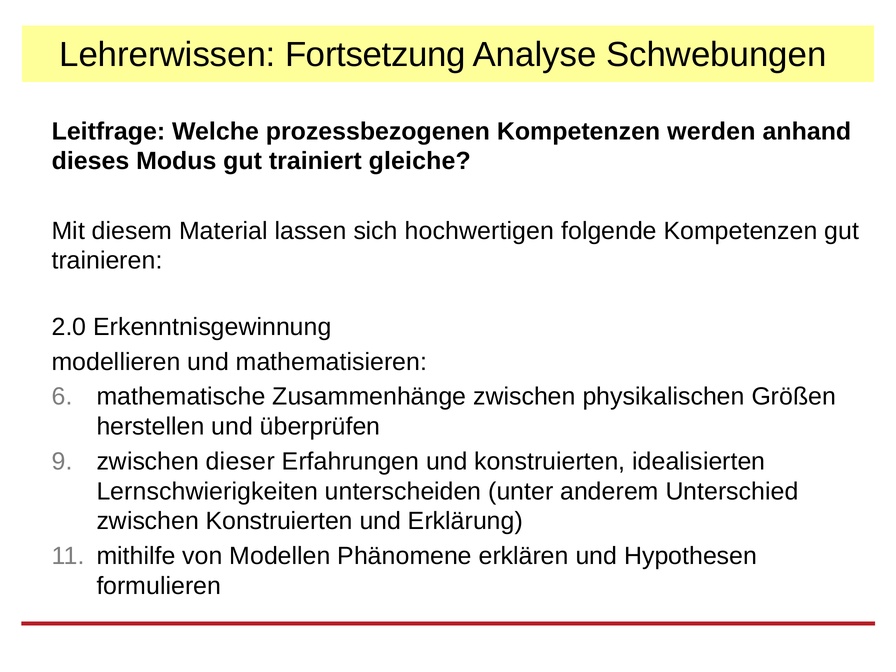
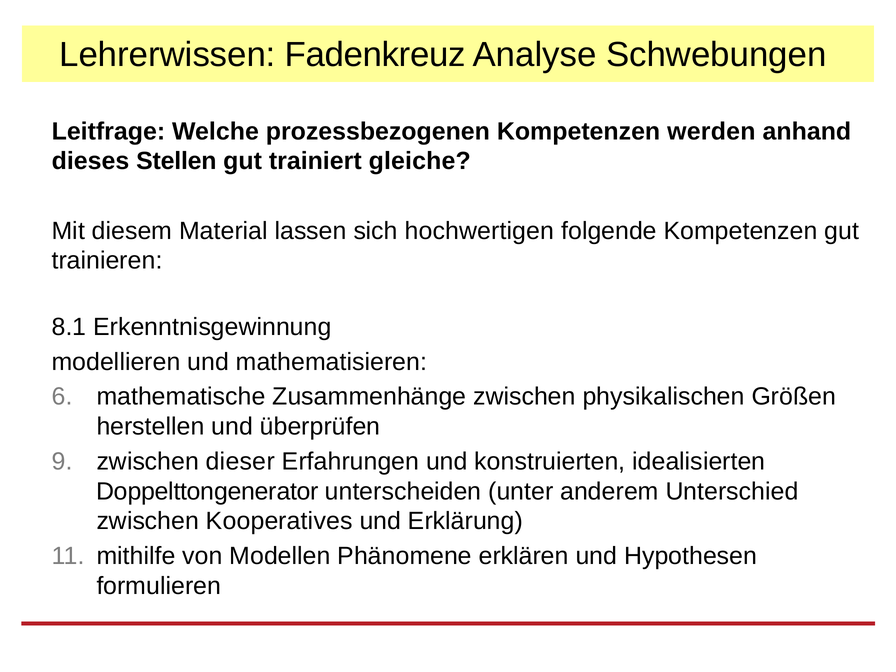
Fortsetzung: Fortsetzung -> Fadenkreuz
Modus: Modus -> Stellen
2.0: 2.0 -> 8.1
Lernschwierigkeiten: Lernschwierigkeiten -> Doppelttongenerator
zwischen Konstruierten: Konstruierten -> Kooperatives
